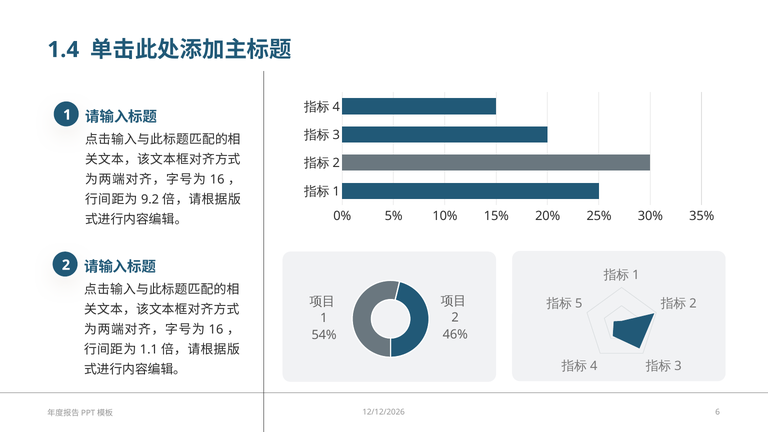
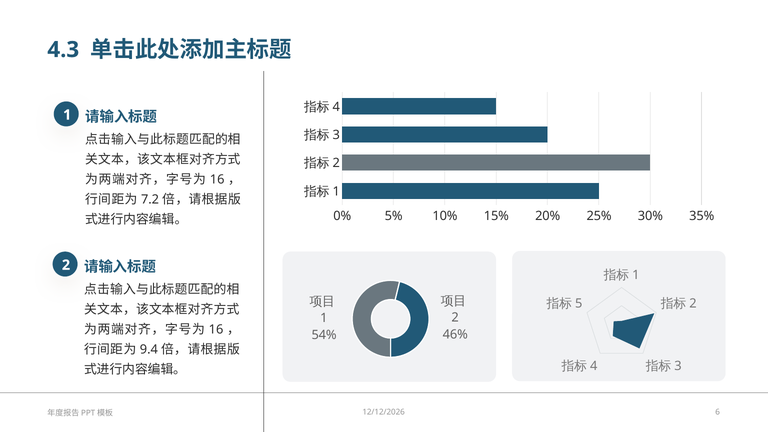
1.4: 1.4 -> 4.3
9.2: 9.2 -> 7.2
1.1: 1.1 -> 9.4
